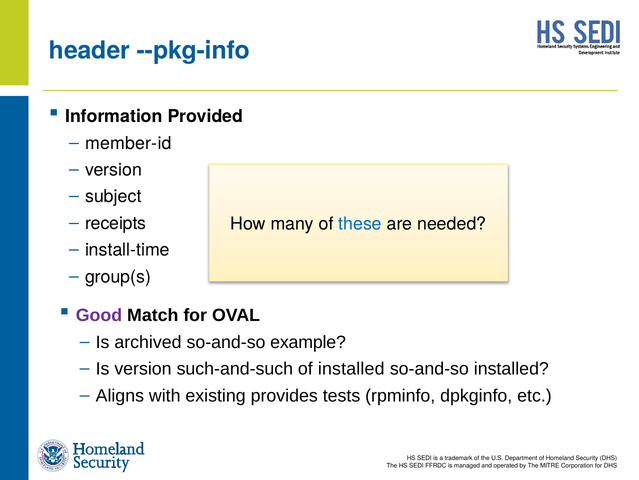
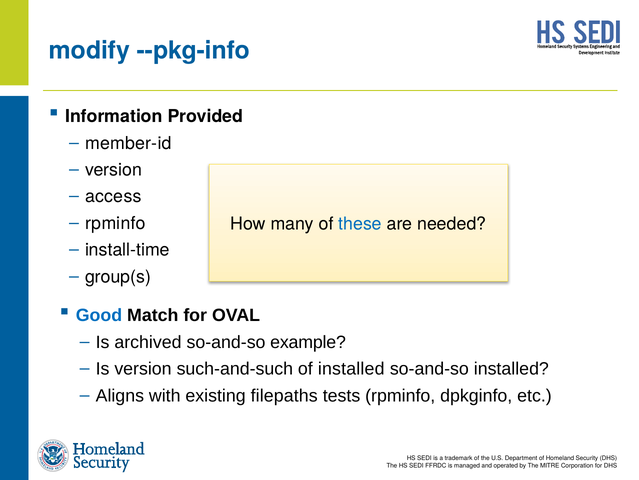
header: header -> modify
subject: subject -> access
receipts at (116, 223): receipts -> rpminfo
Good colour: purple -> blue
provides: provides -> filepaths
